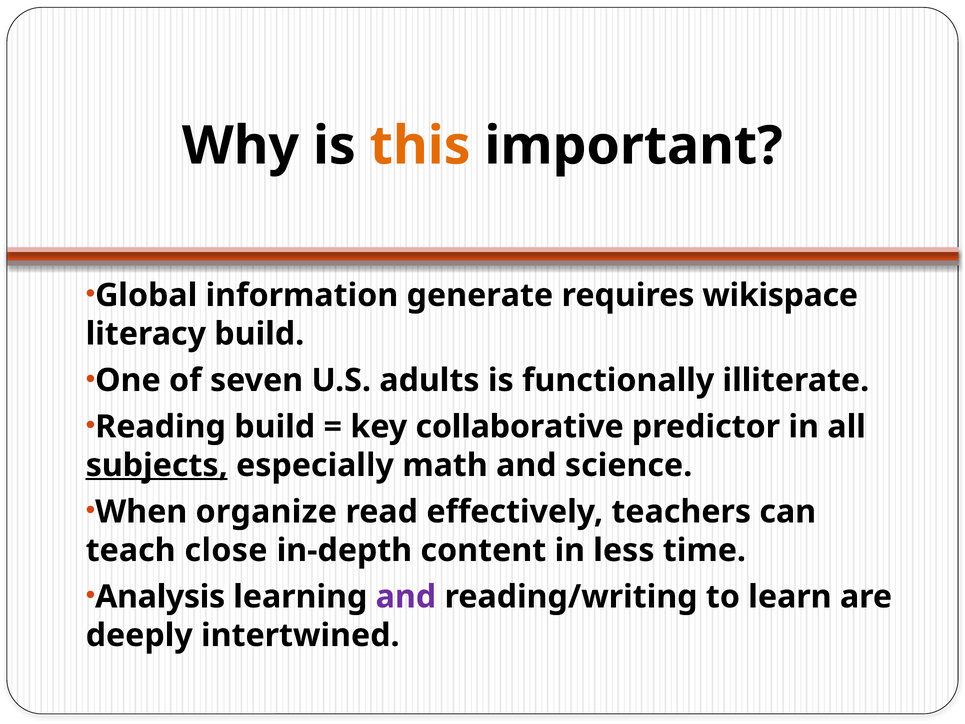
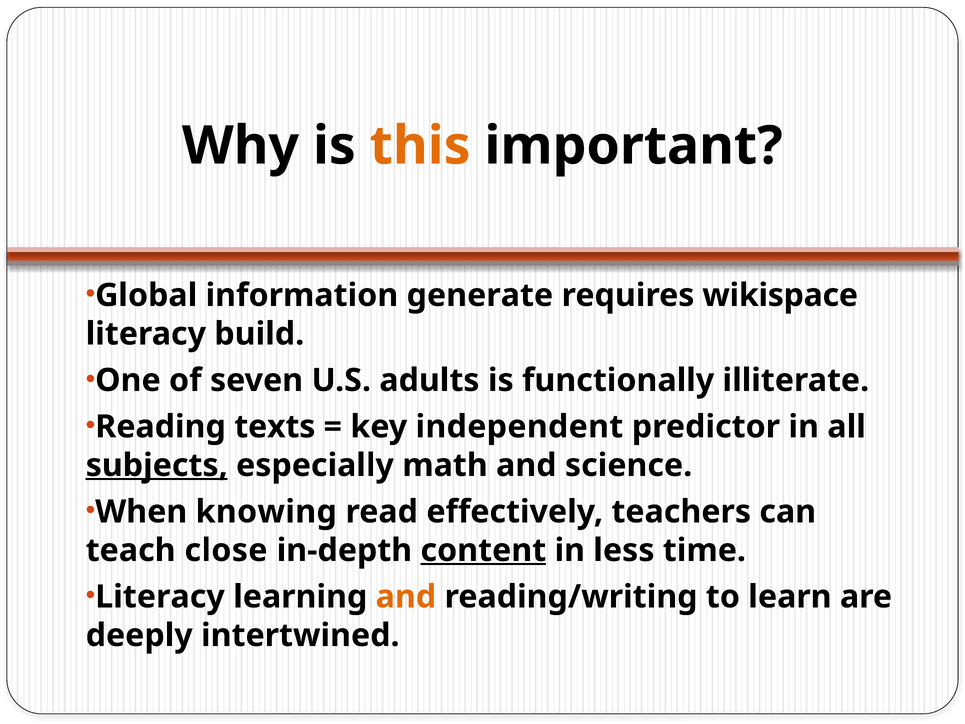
Reading build: build -> texts
collaborative: collaborative -> independent
organize: organize -> knowing
content underline: none -> present
Analysis at (160, 597): Analysis -> Literacy
and at (406, 597) colour: purple -> orange
